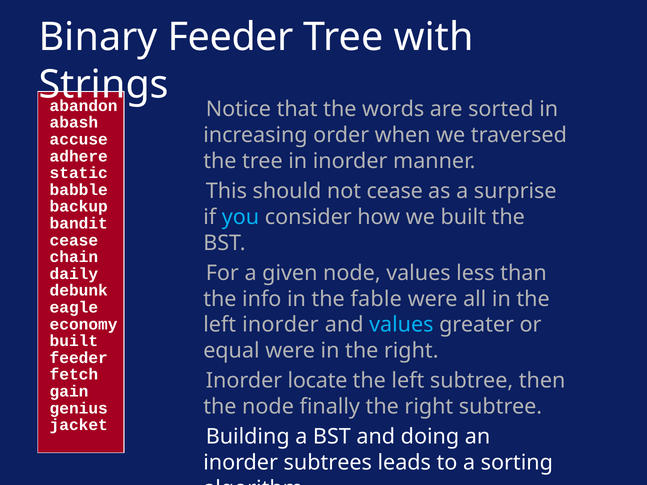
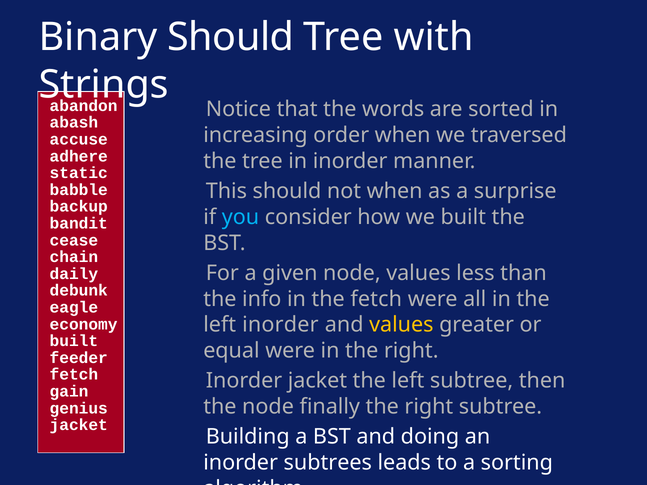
Binary Feeder: Feeder -> Should
not cease: cease -> when
the fable: fable -> fetch
values at (401, 325) colour: light blue -> yellow
Inorder locate: locate -> jacket
